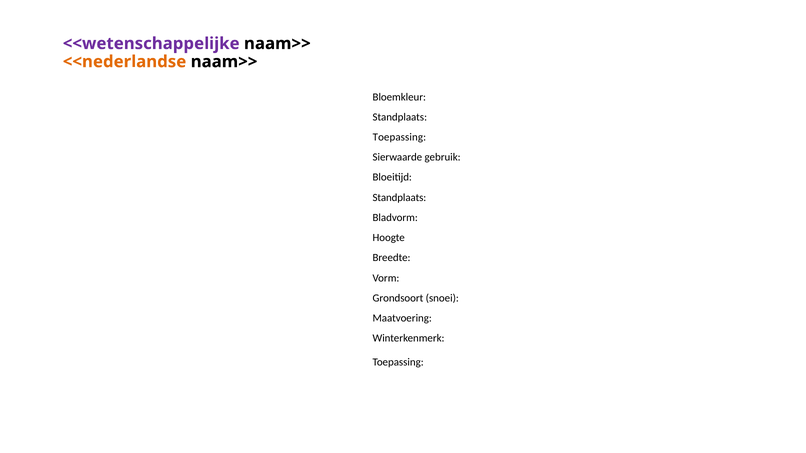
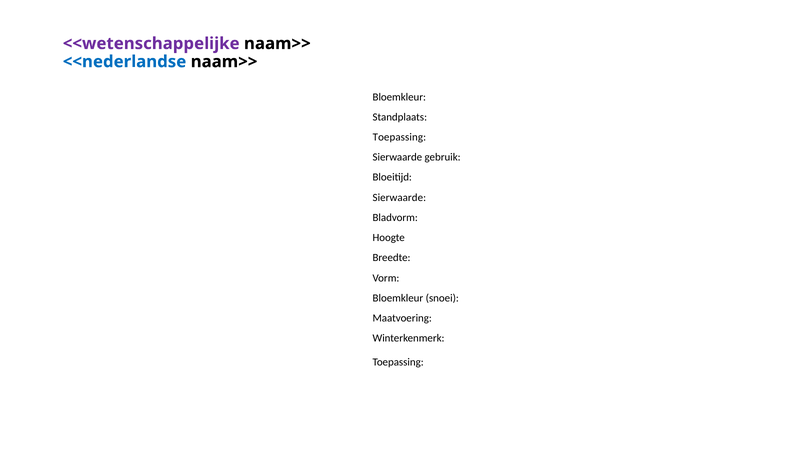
<<nederlandse colour: orange -> blue
Standplaats at (399, 198): Standplaats -> Sierwaarde
Grondsoort at (398, 298): Grondsoort -> Bloemkleur
